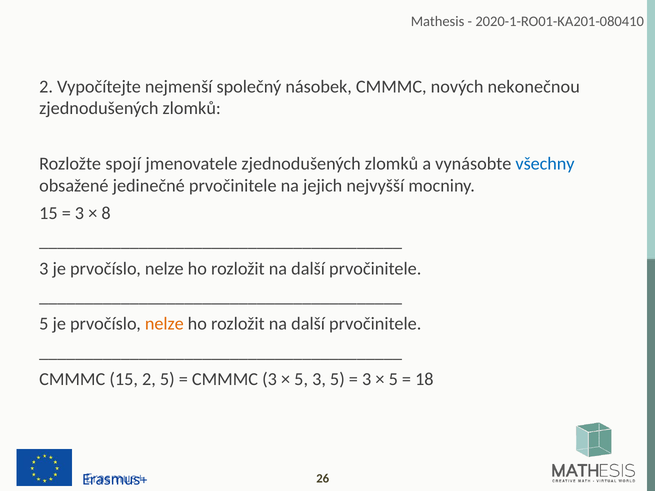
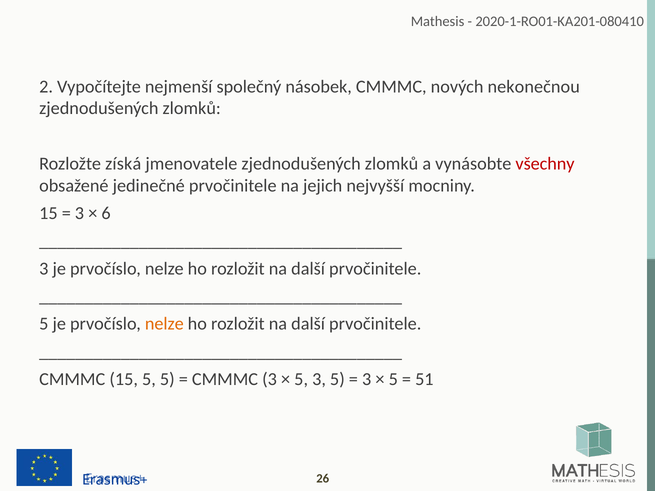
spojí: spojí -> získá
všechny colour: blue -> red
8: 8 -> 6
15 2: 2 -> 5
18: 18 -> 51
